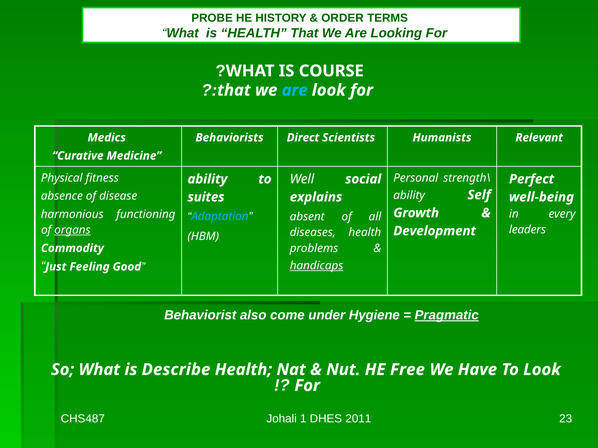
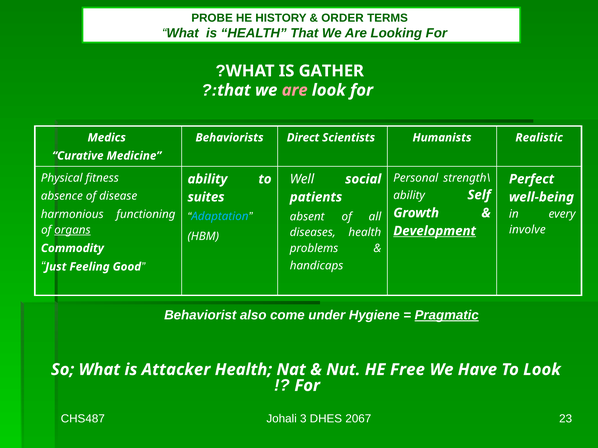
COURSE: COURSE -> GATHER
are at (295, 90) colour: light blue -> pink
Relevant: Relevant -> Realistic
explains: explains -> patients
leaders: leaders -> involve
Development underline: none -> present
handicaps underline: present -> none
Describe: Describe -> Attacker
1: 1 -> 3
2011: 2011 -> 2067
